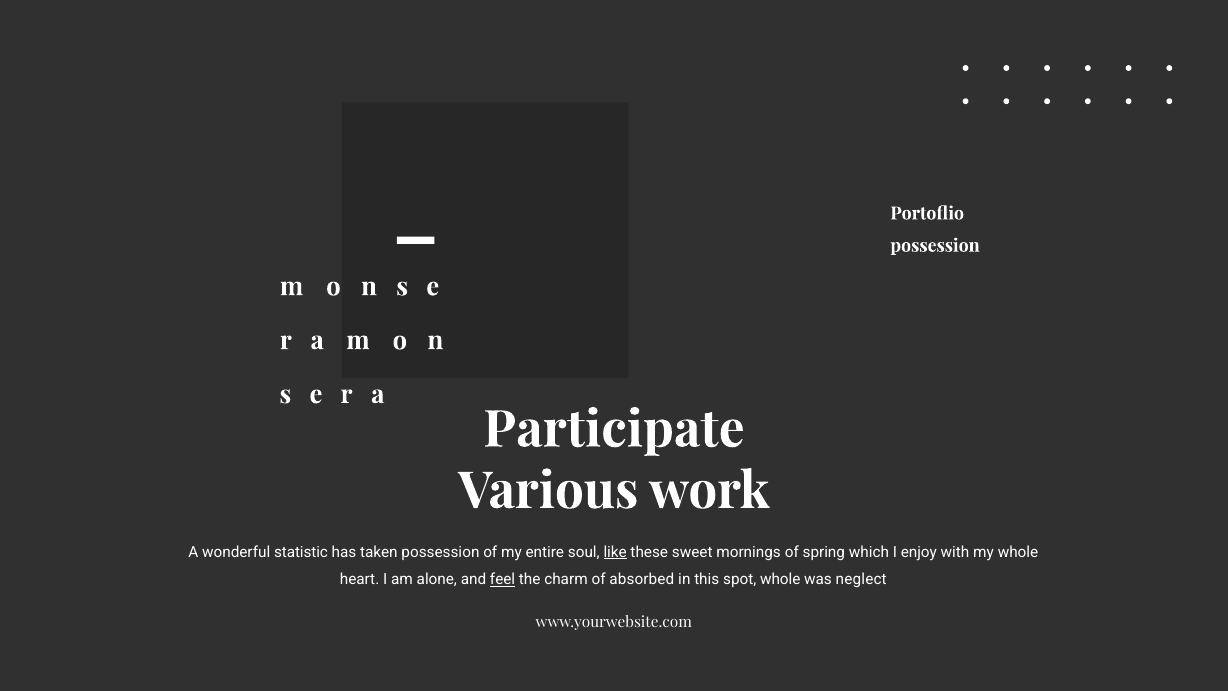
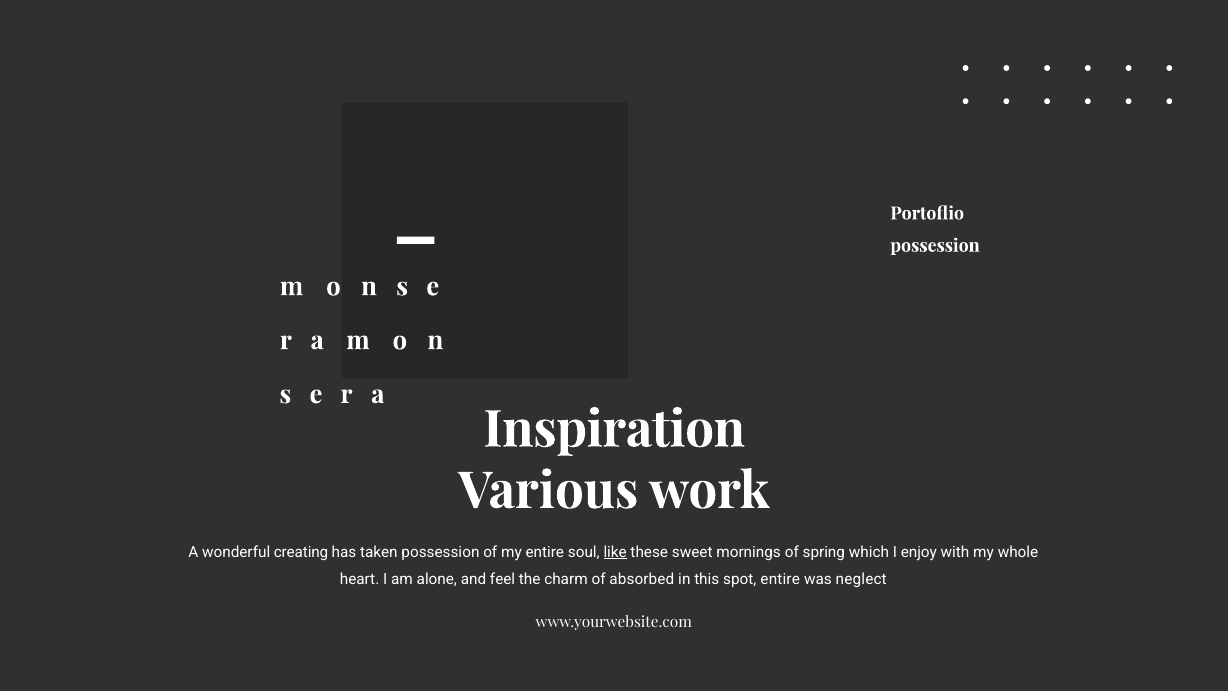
Participate: Participate -> Inspiration
statistic: statistic -> creating
feel underline: present -> none
spot whole: whole -> entire
